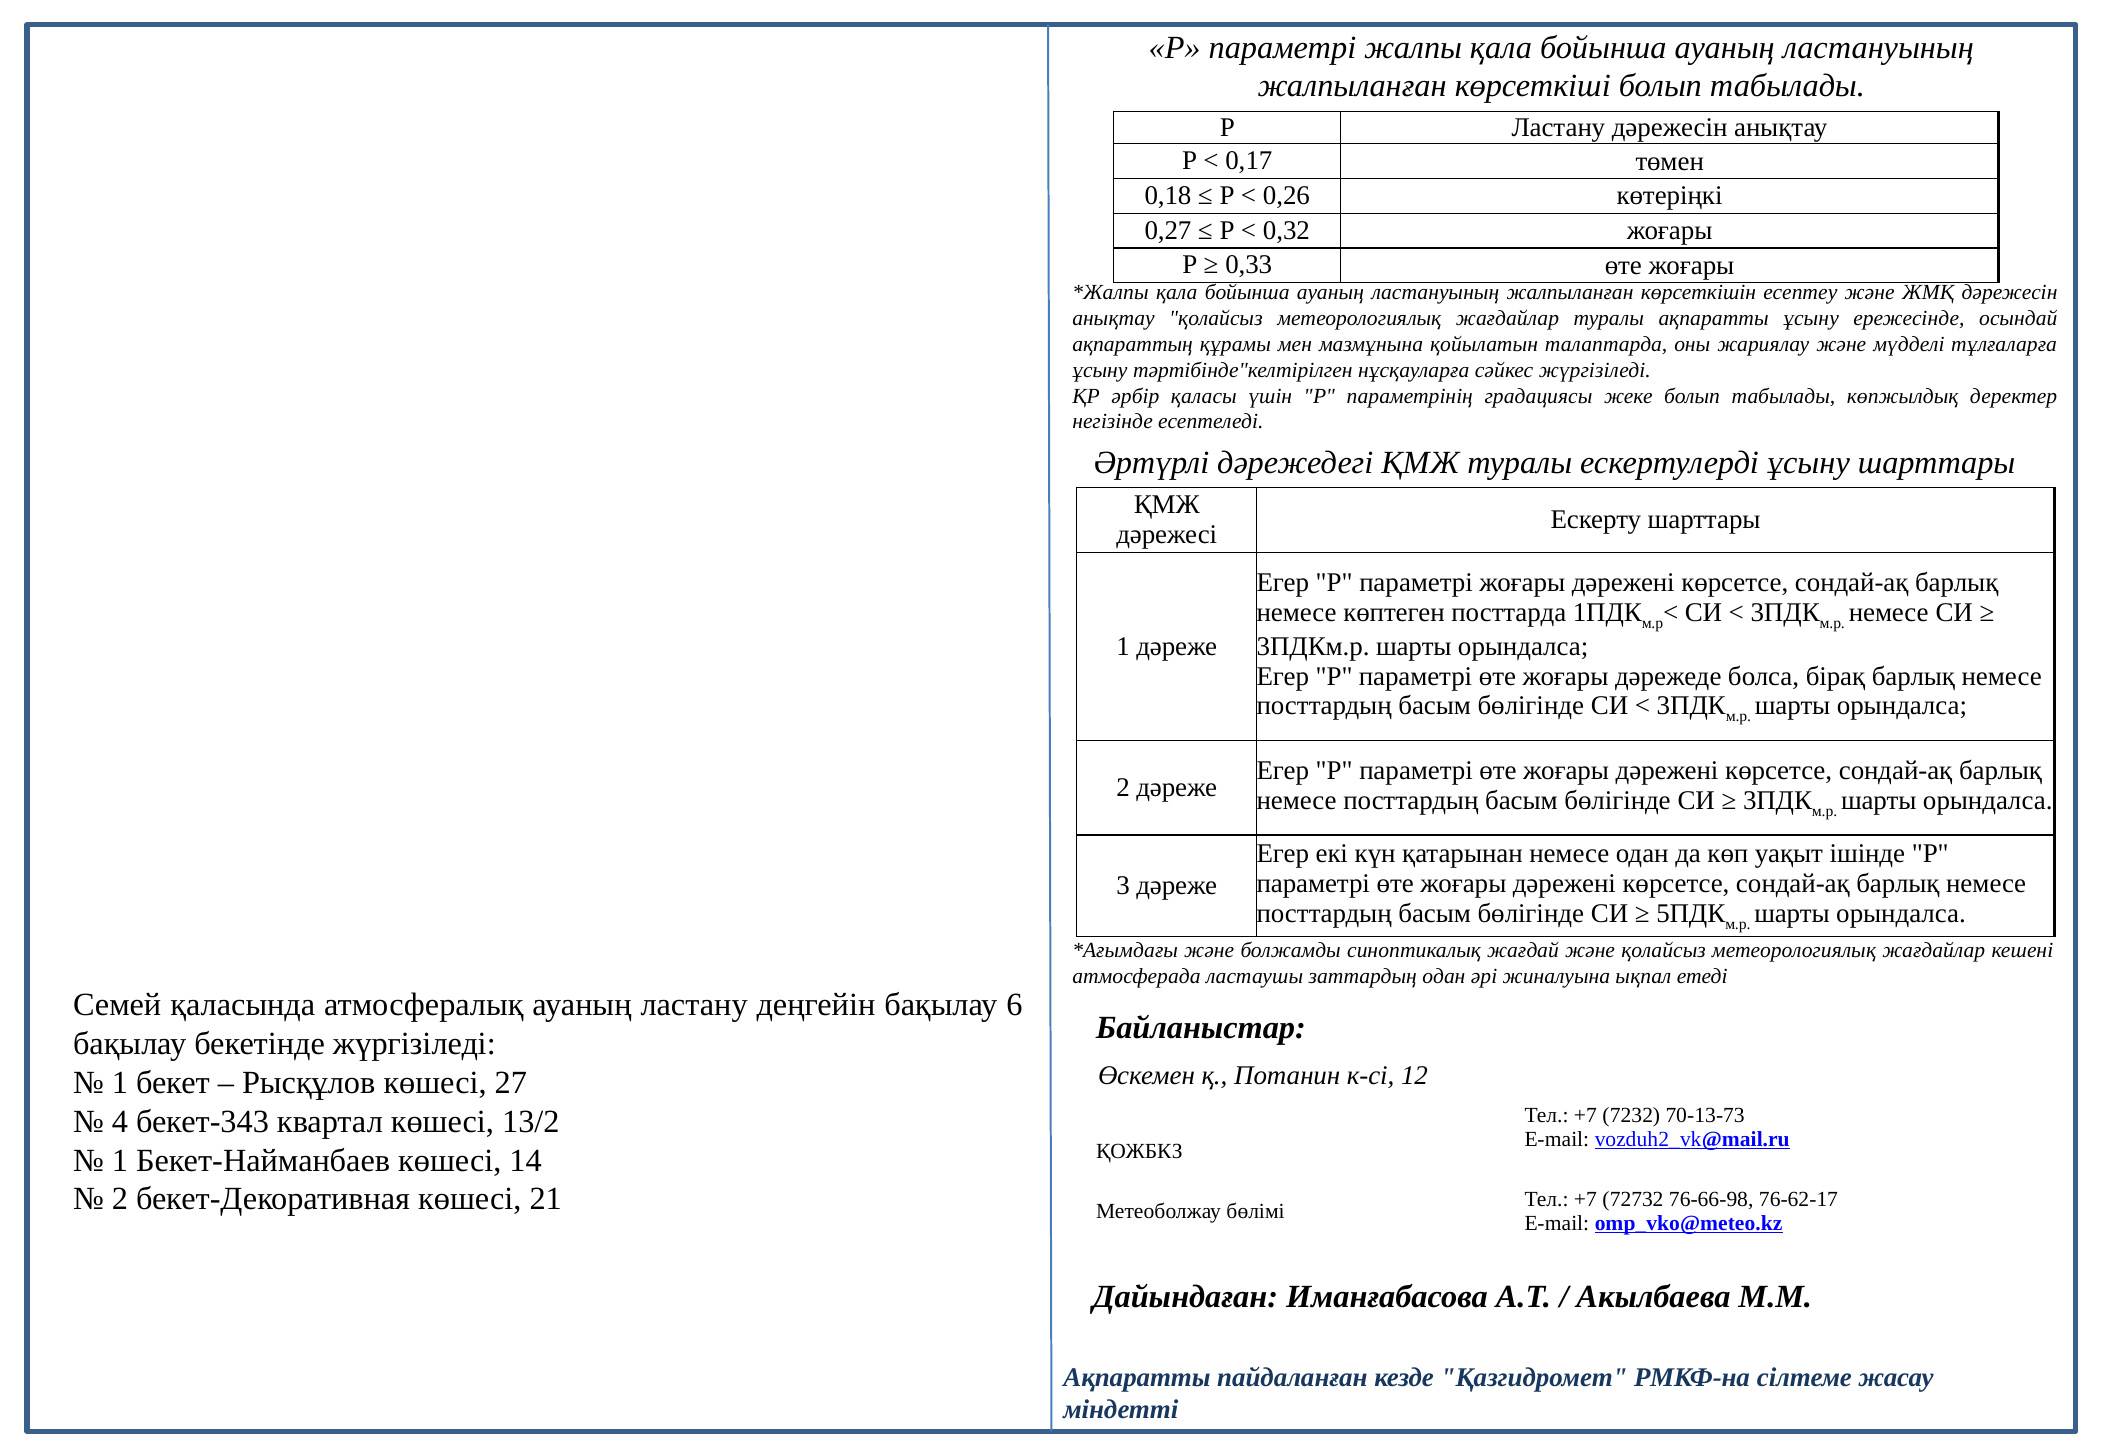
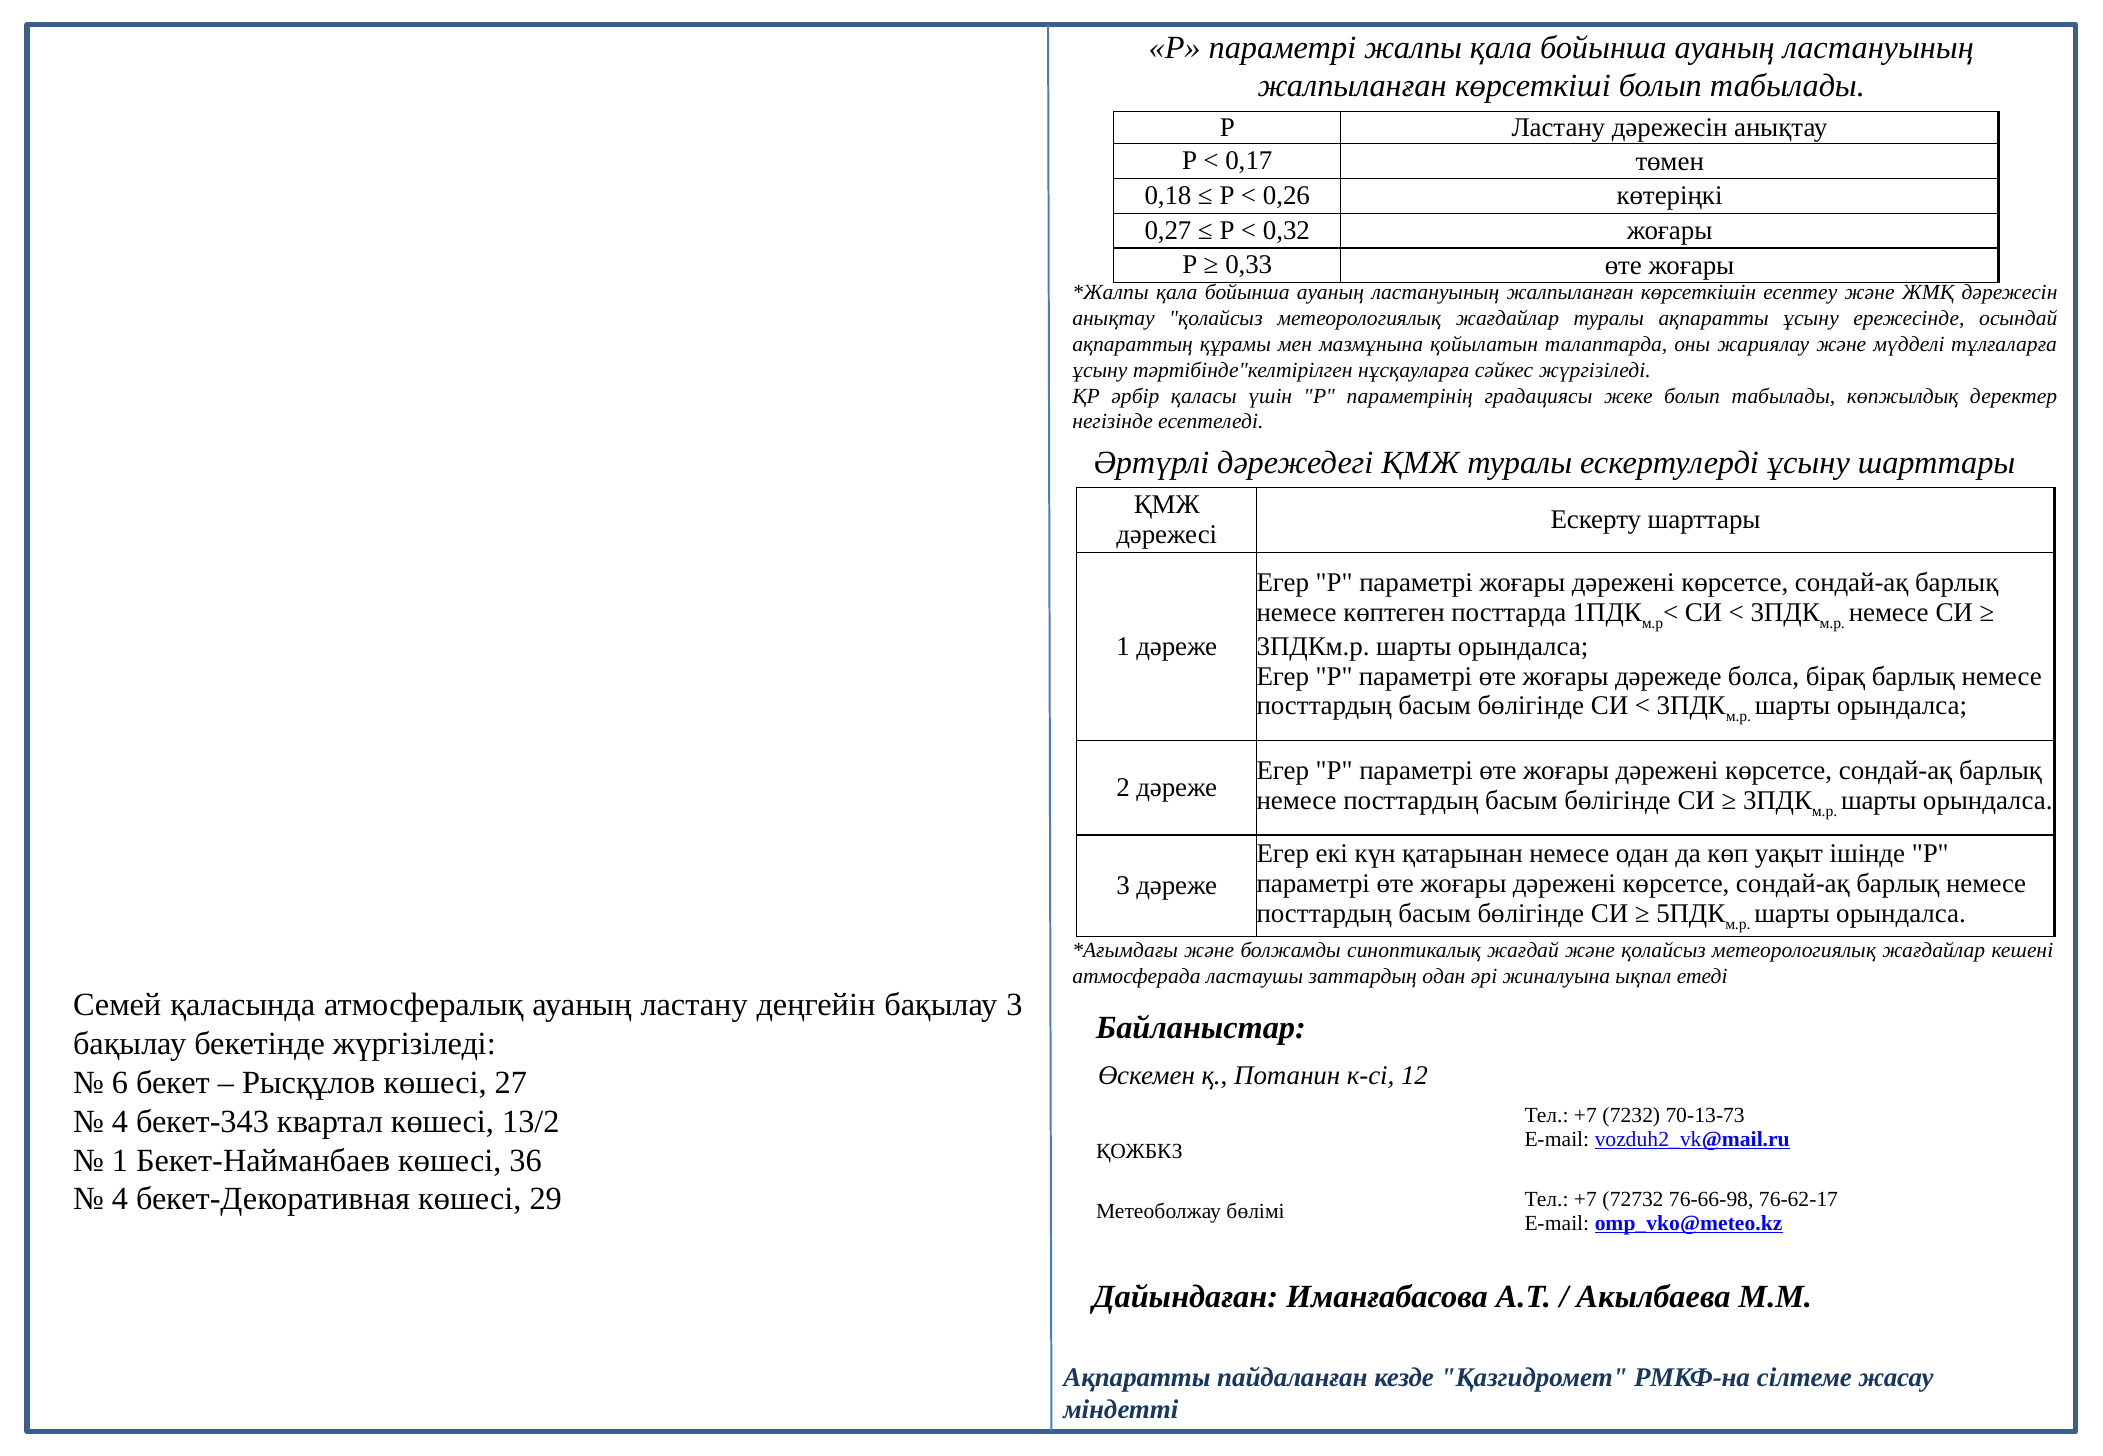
бақылау 6: 6 -> 3
1 at (120, 1083): 1 -> 6
14: 14 -> 36
2 at (120, 1199): 2 -> 4
21: 21 -> 29
